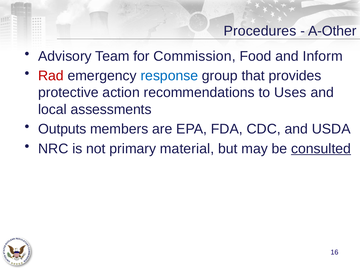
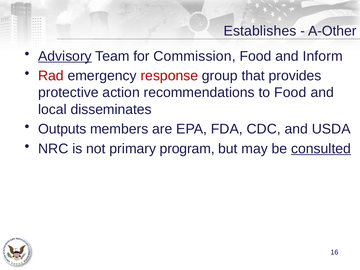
Procedures: Procedures -> Establishes
Advisory underline: none -> present
response colour: blue -> red
to Uses: Uses -> Food
assessments: assessments -> disseminates
material: material -> program
